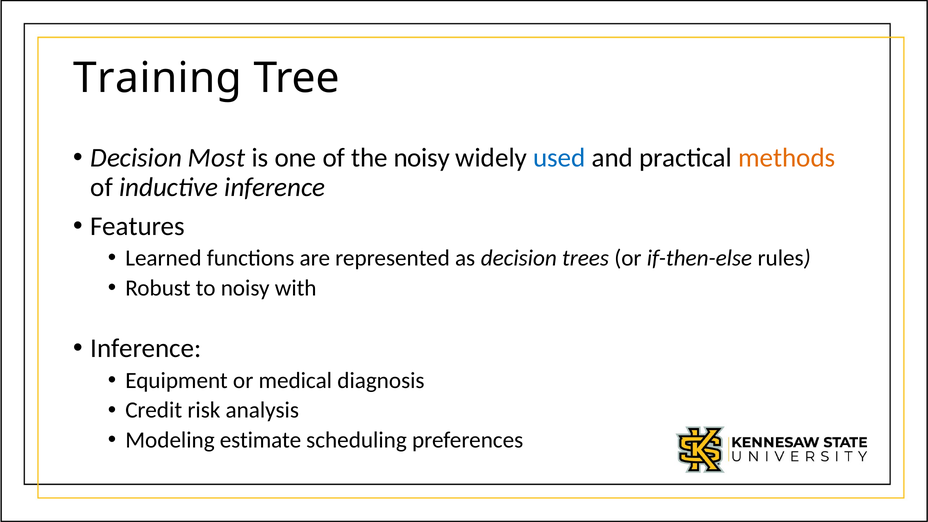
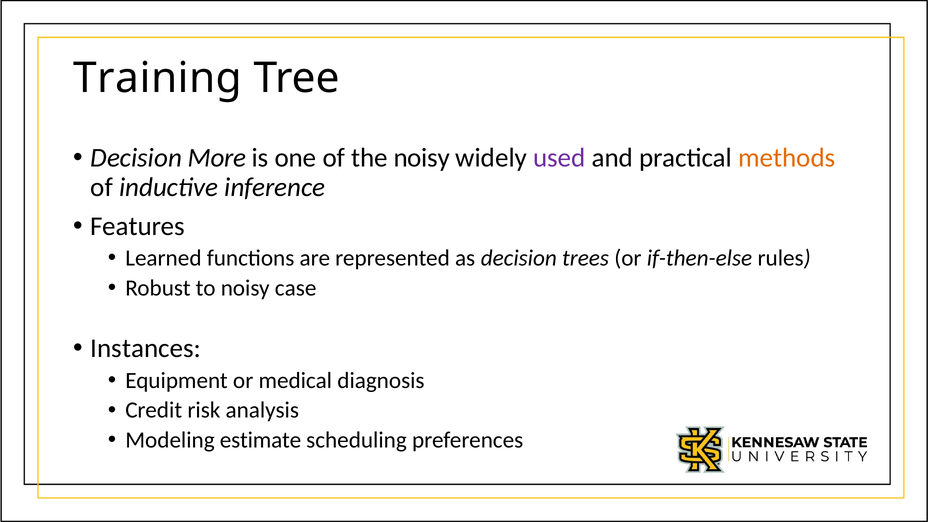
Most: Most -> More
used colour: blue -> purple
with: with -> case
Inference at (146, 348): Inference -> Instances
